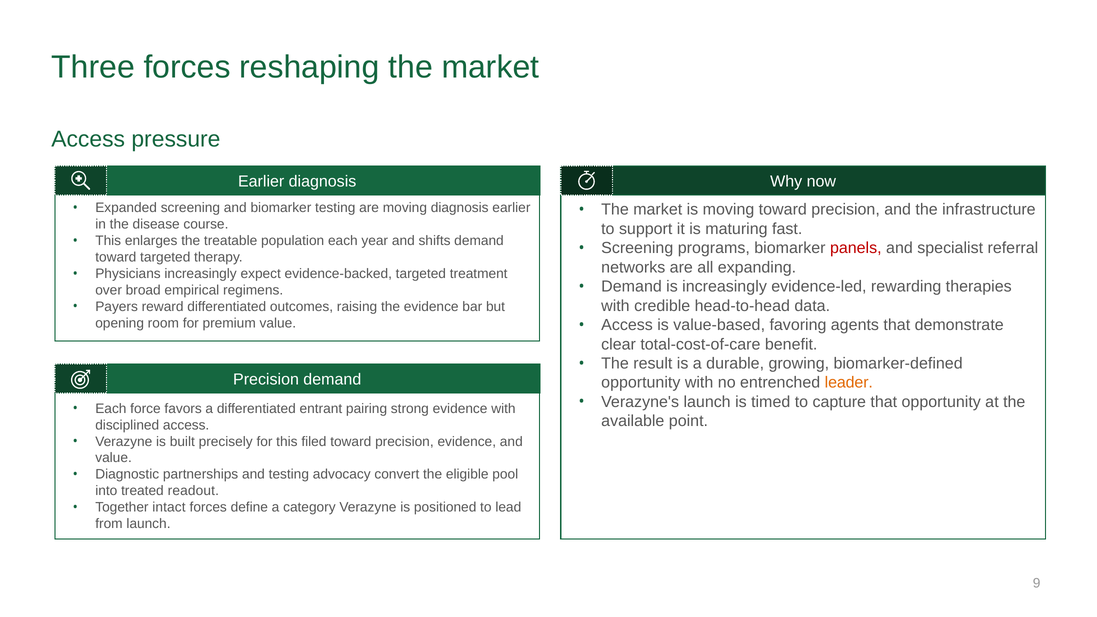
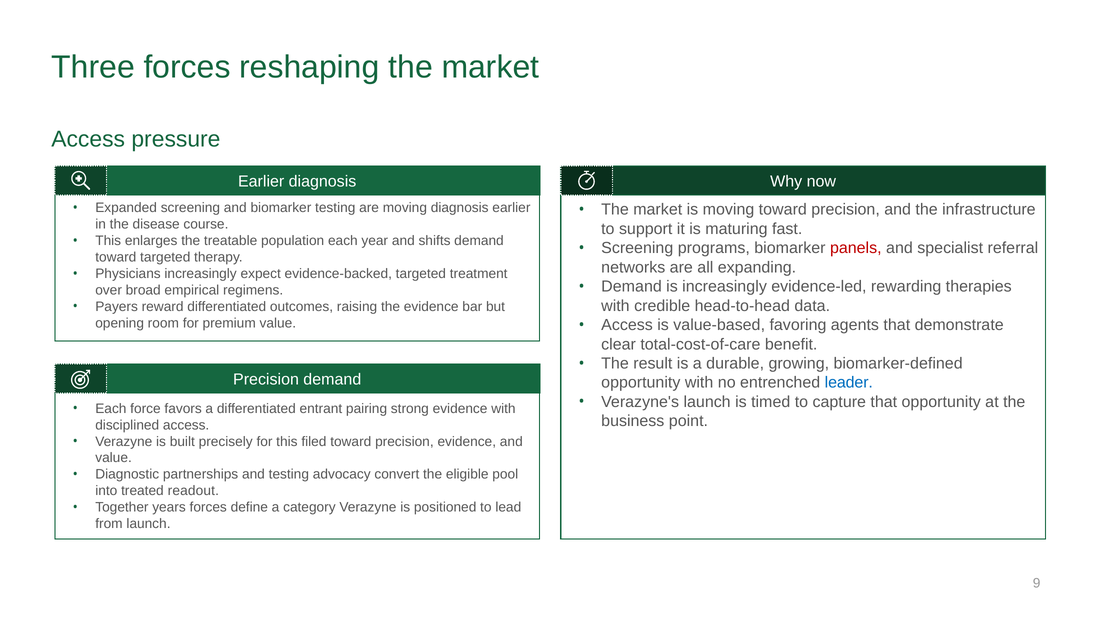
leader colour: orange -> blue
available: available -> business
intact: intact -> years
